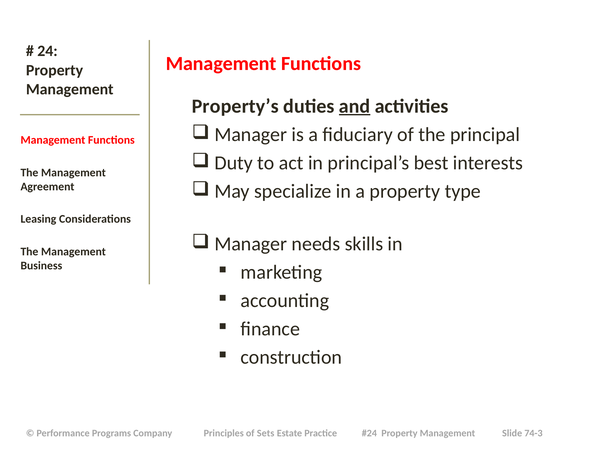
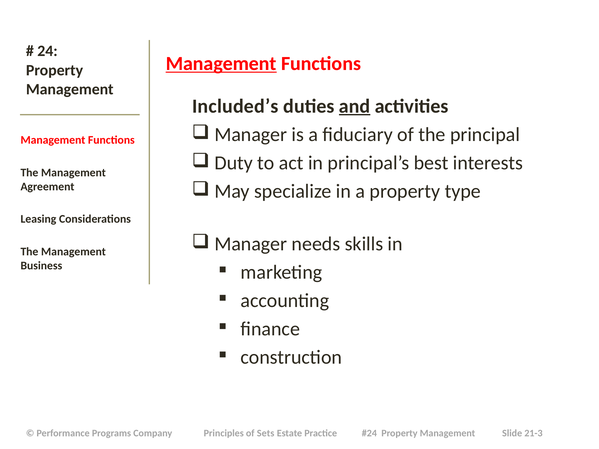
Management at (221, 64) underline: none -> present
Property’s: Property’s -> Included’s
74-3: 74-3 -> 21-3
